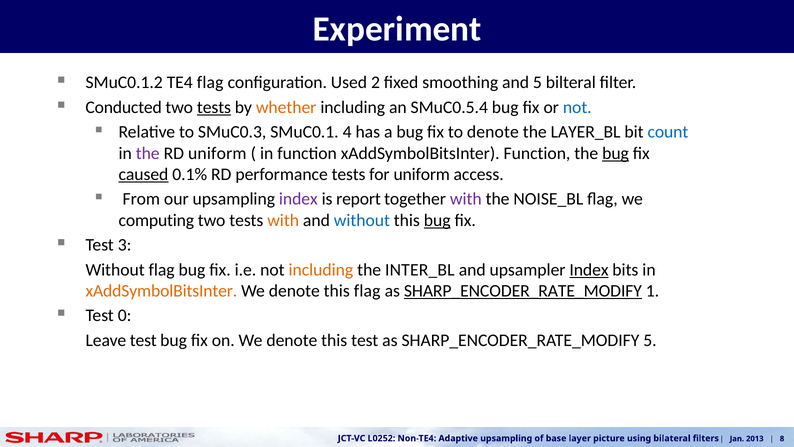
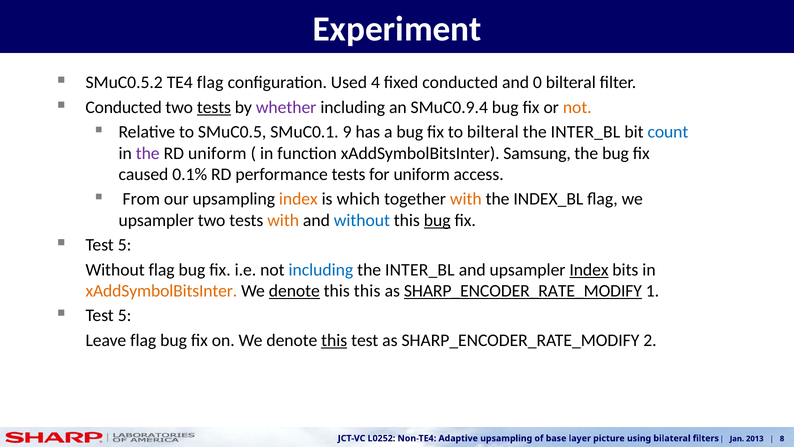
SMuC0.1.2: SMuC0.1.2 -> SMuC0.5.2
2: 2 -> 4
fixed smoothing: smoothing -> conducted
and 5: 5 -> 0
whether colour: orange -> purple
SMuC0.5.4: SMuC0.5.4 -> SMuC0.9.4
not at (577, 107) colour: blue -> orange
SMuC0.3: SMuC0.3 -> SMuC0.5
4: 4 -> 9
to denote: denote -> bilteral
LAYER_BL at (586, 132): LAYER_BL -> INTER_BL
xAddSymbolBitsInter Function: Function -> Samsung
bug at (616, 153) underline: present -> none
caused underline: present -> none
index at (298, 199) colour: purple -> orange
report: report -> which
with at (466, 199) colour: purple -> orange
NOISE_BL: NOISE_BL -> INDEX_BL
computing at (156, 220): computing -> upsampler
3 at (125, 245): 3 -> 5
including at (321, 269) colour: orange -> blue
denote at (294, 291) underline: none -> present
this flag: flag -> this
0 at (125, 315): 0 -> 5
Leave test: test -> flag
this at (334, 340) underline: none -> present
SHARP_ENCODER_RATE_MODIFY 5: 5 -> 2
